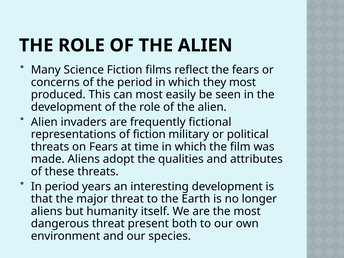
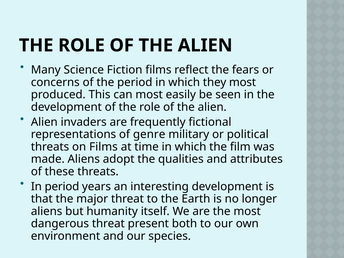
of fiction: fiction -> genre
on Fears: Fears -> Films
